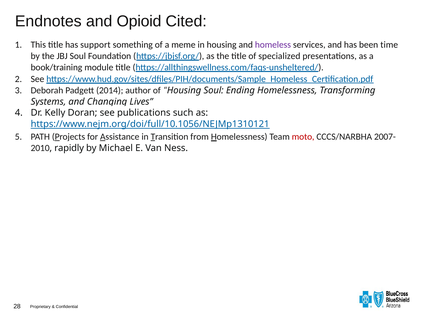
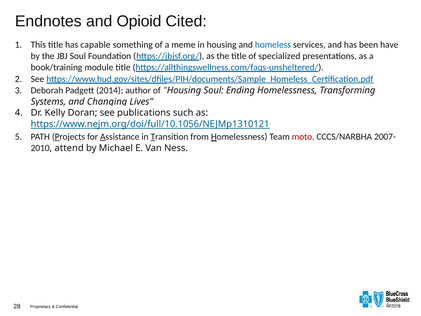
support: support -> capable
homeless colour: purple -> blue
time: time -> have
rapidly: rapidly -> attend
